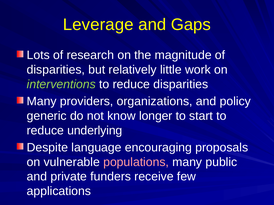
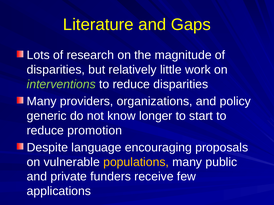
Leverage: Leverage -> Literature
underlying: underlying -> promotion
populations colour: pink -> yellow
